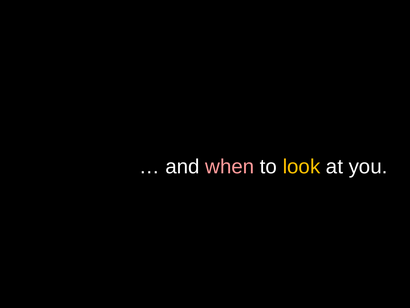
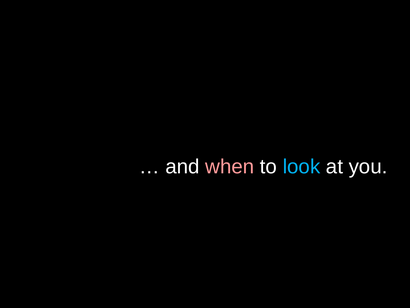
look colour: yellow -> light blue
